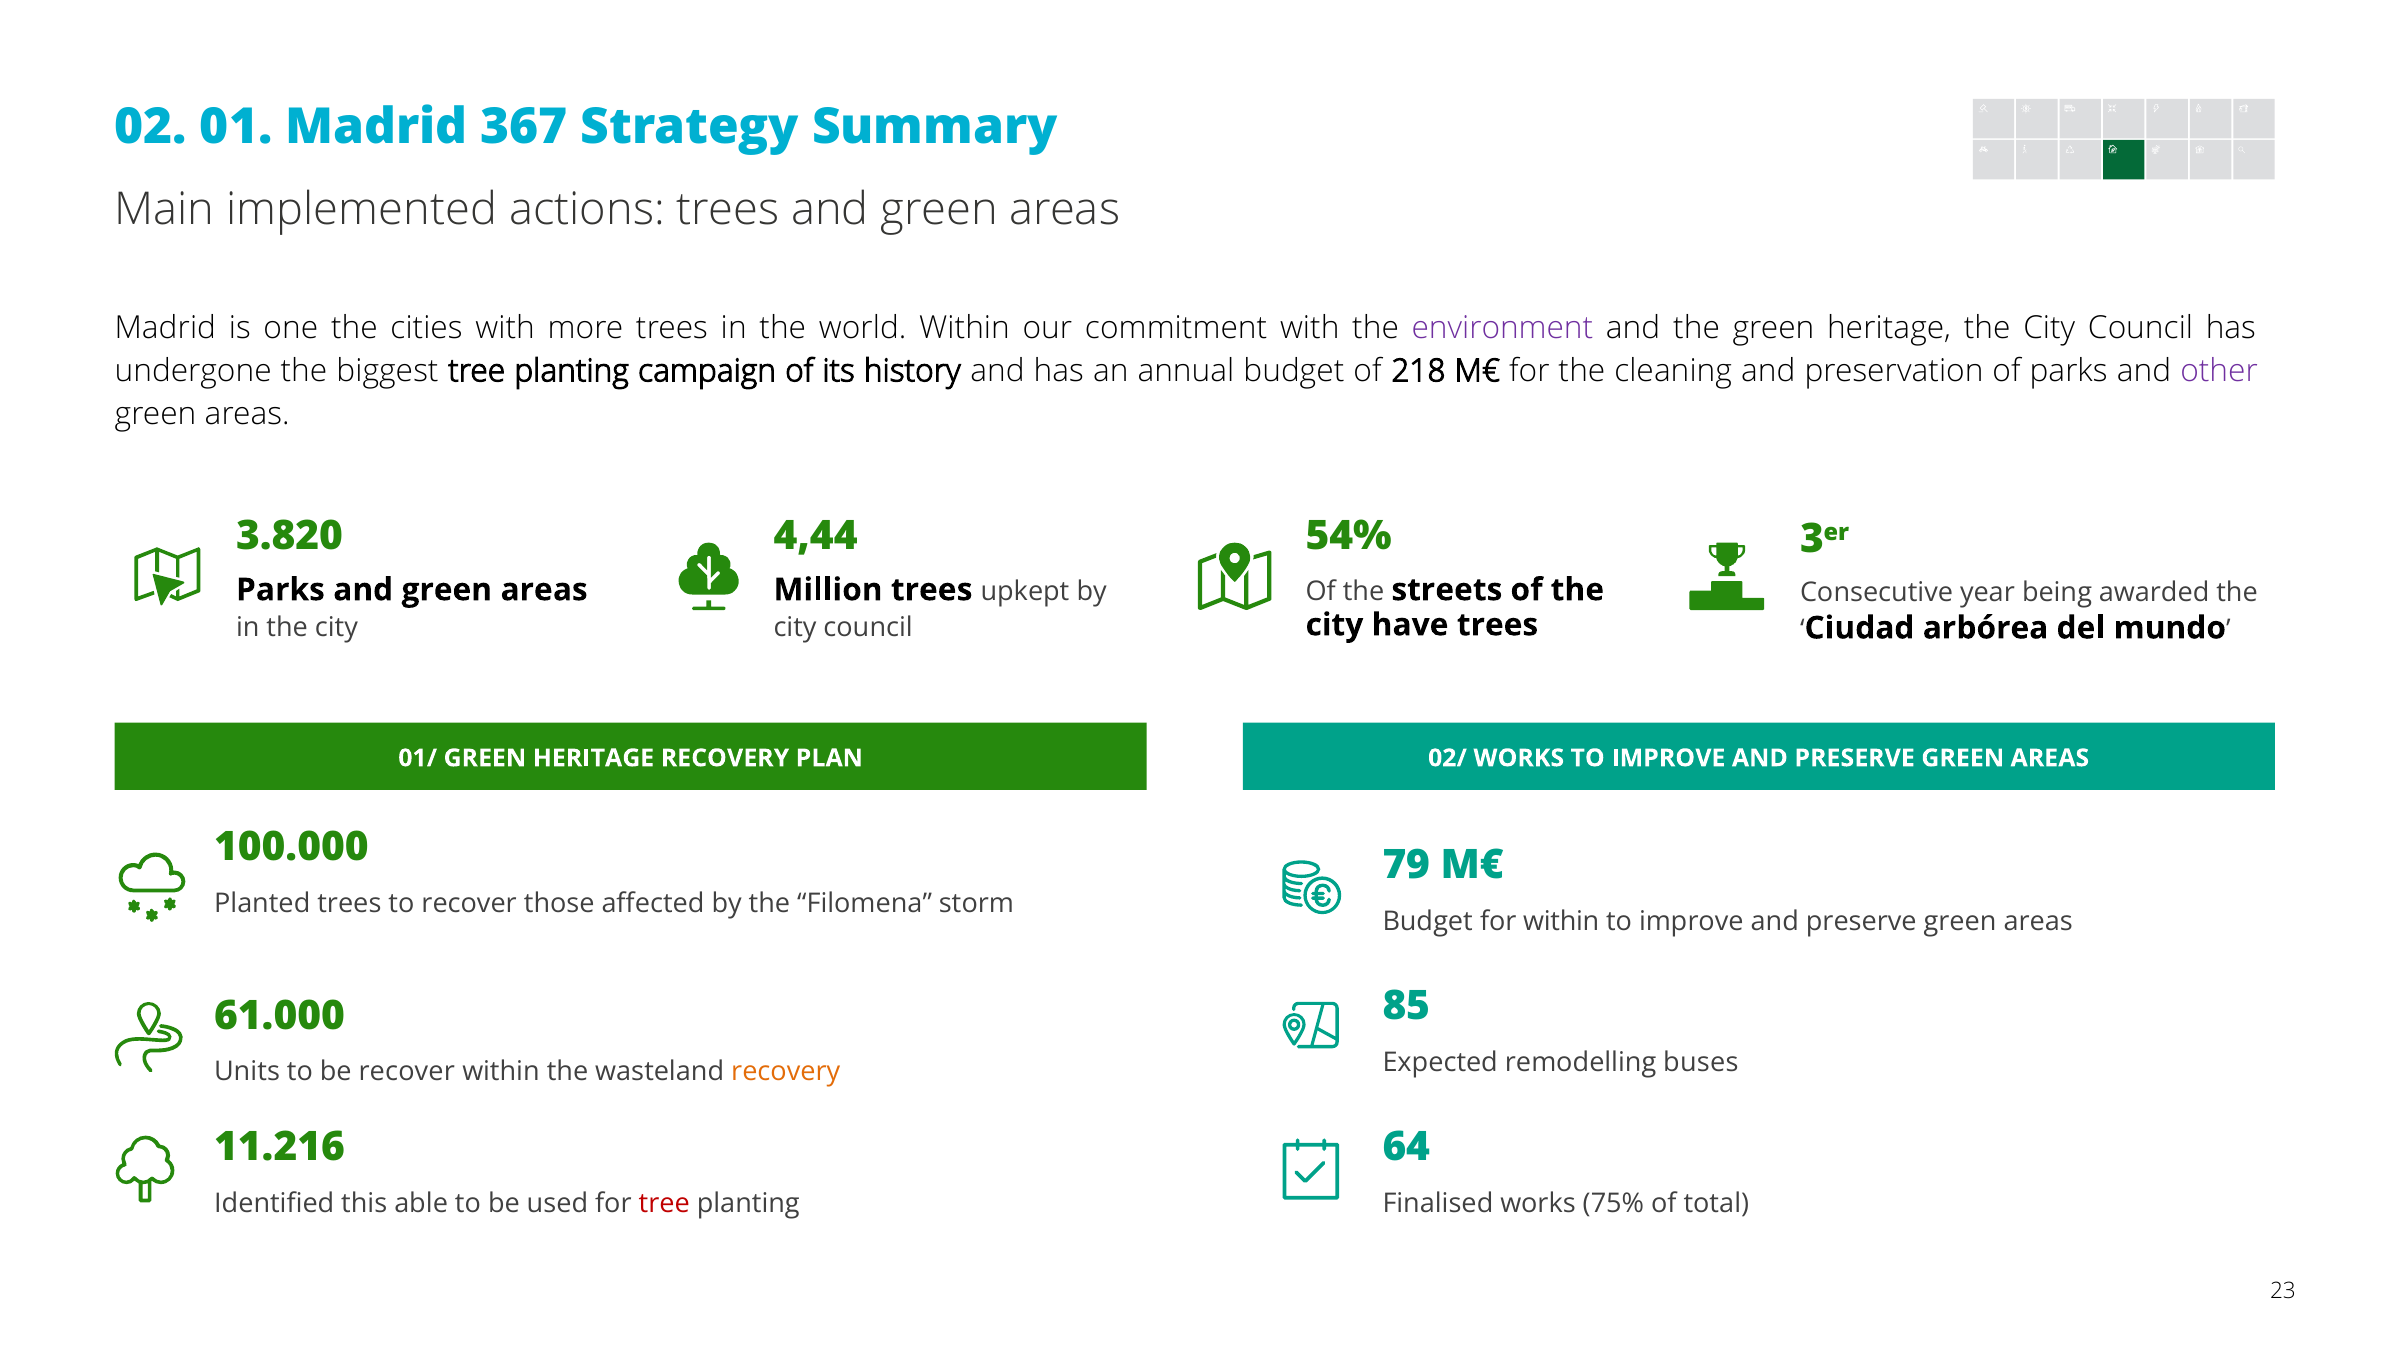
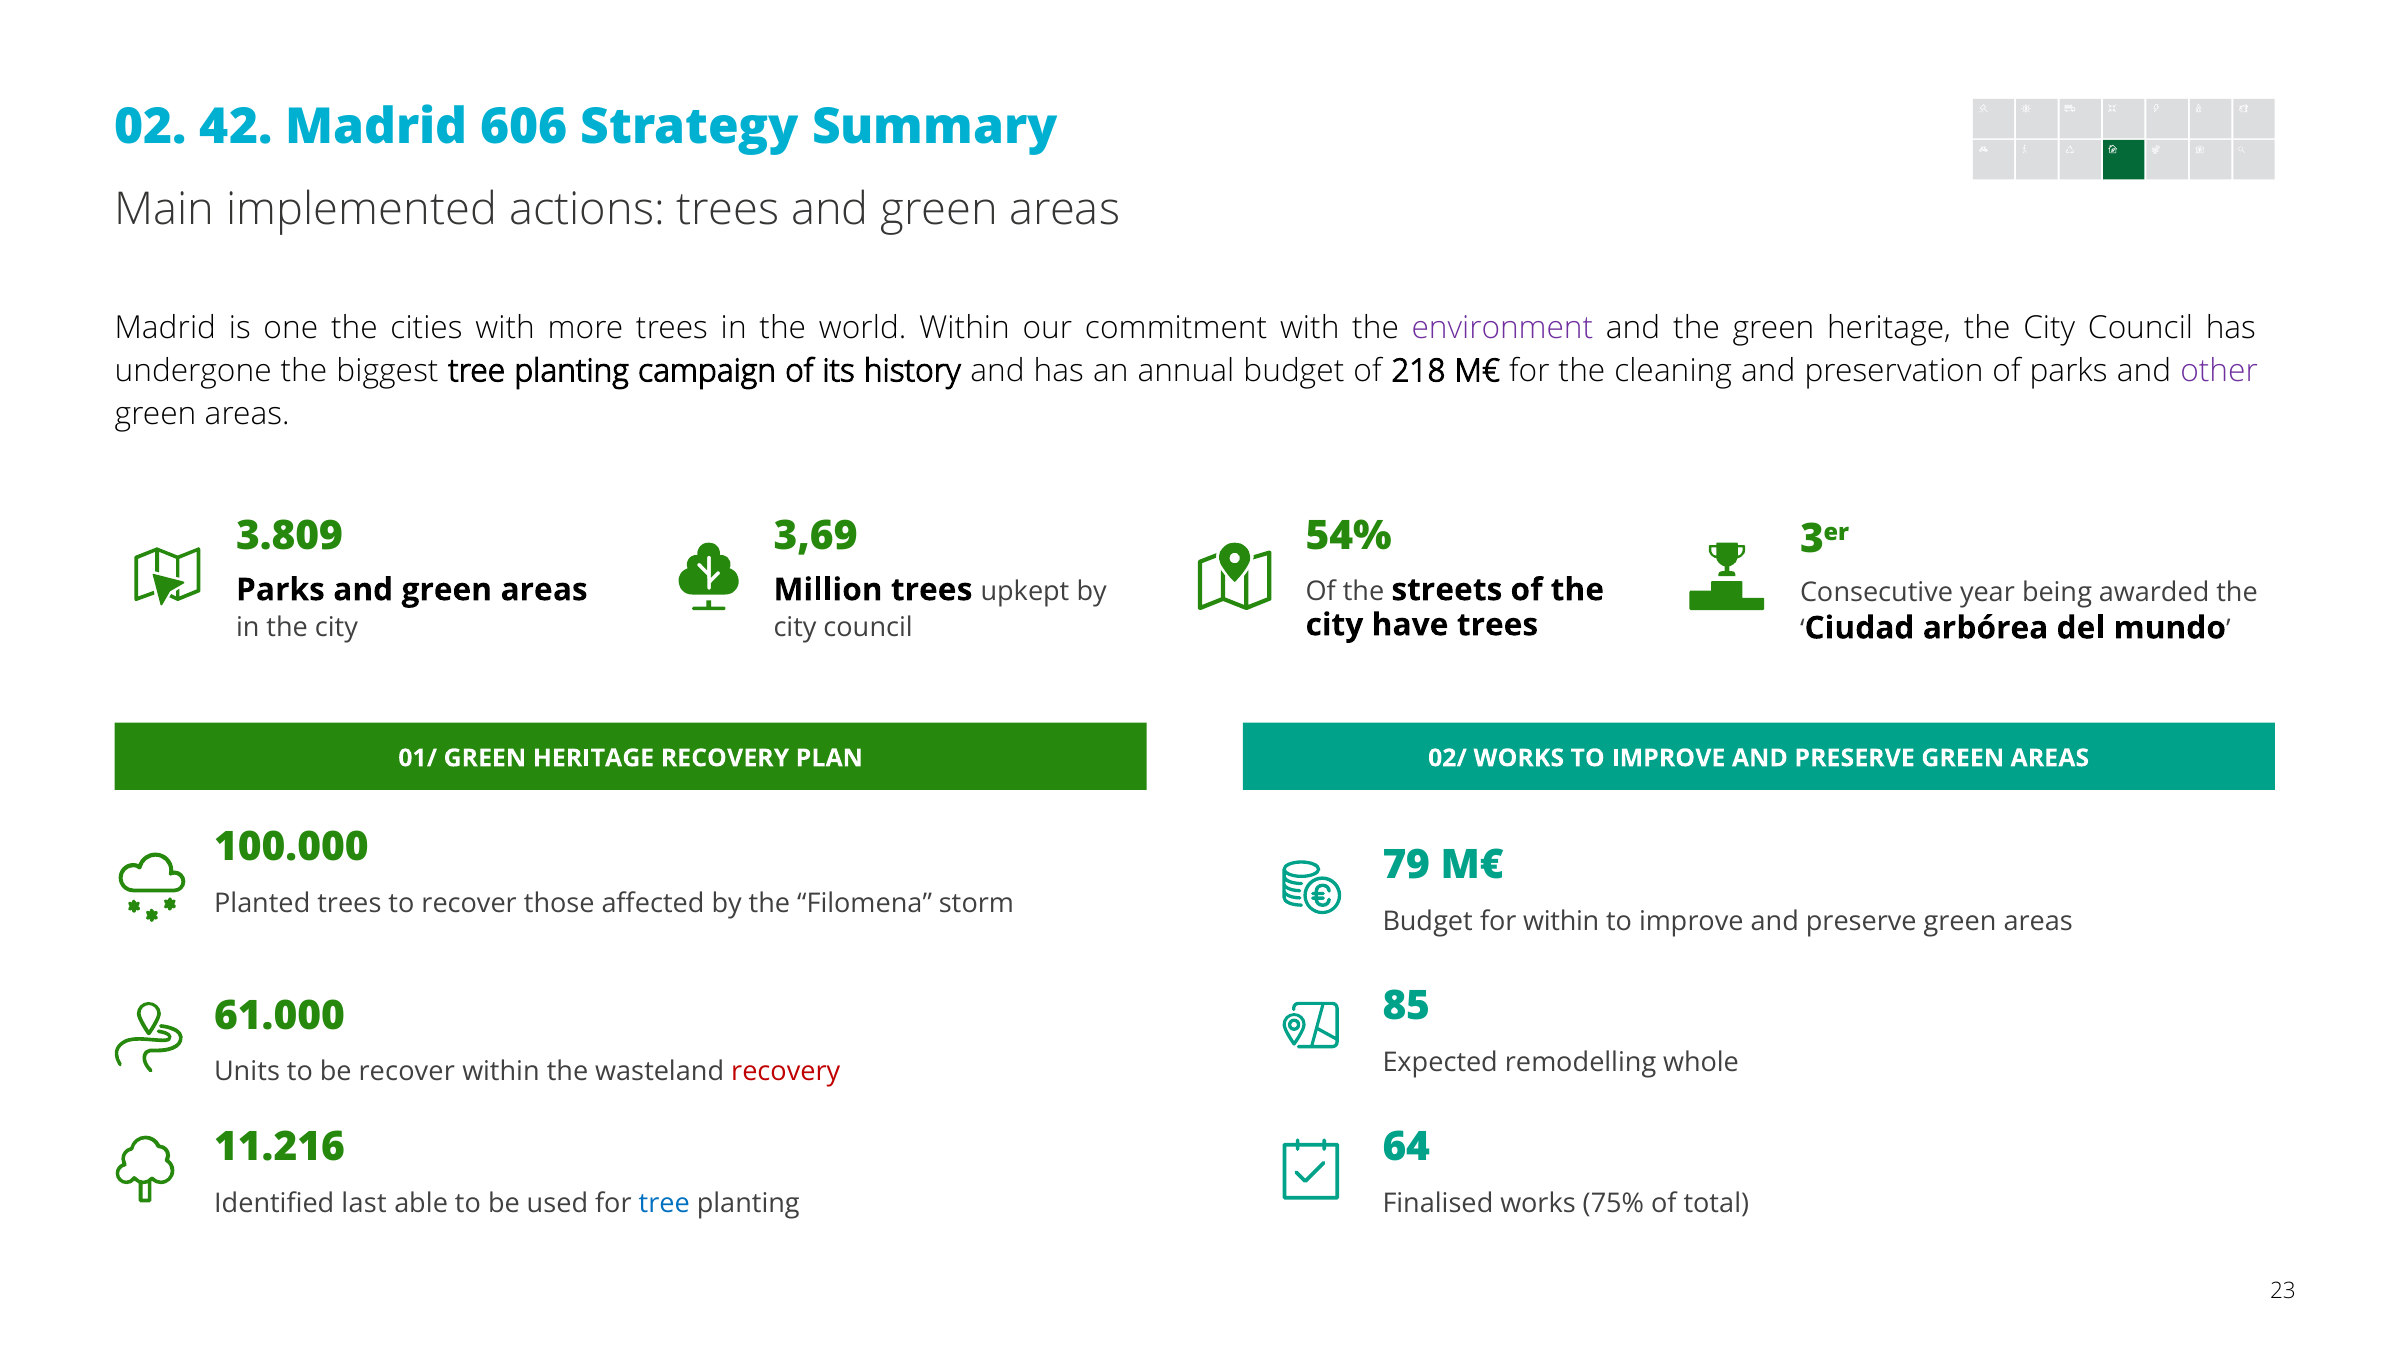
01: 01 -> 42
367: 367 -> 606
3.820: 3.820 -> 3.809
4,44: 4,44 -> 3,69
buses: buses -> whole
recovery at (786, 1071) colour: orange -> red
this: this -> last
tree at (664, 1203) colour: red -> blue
